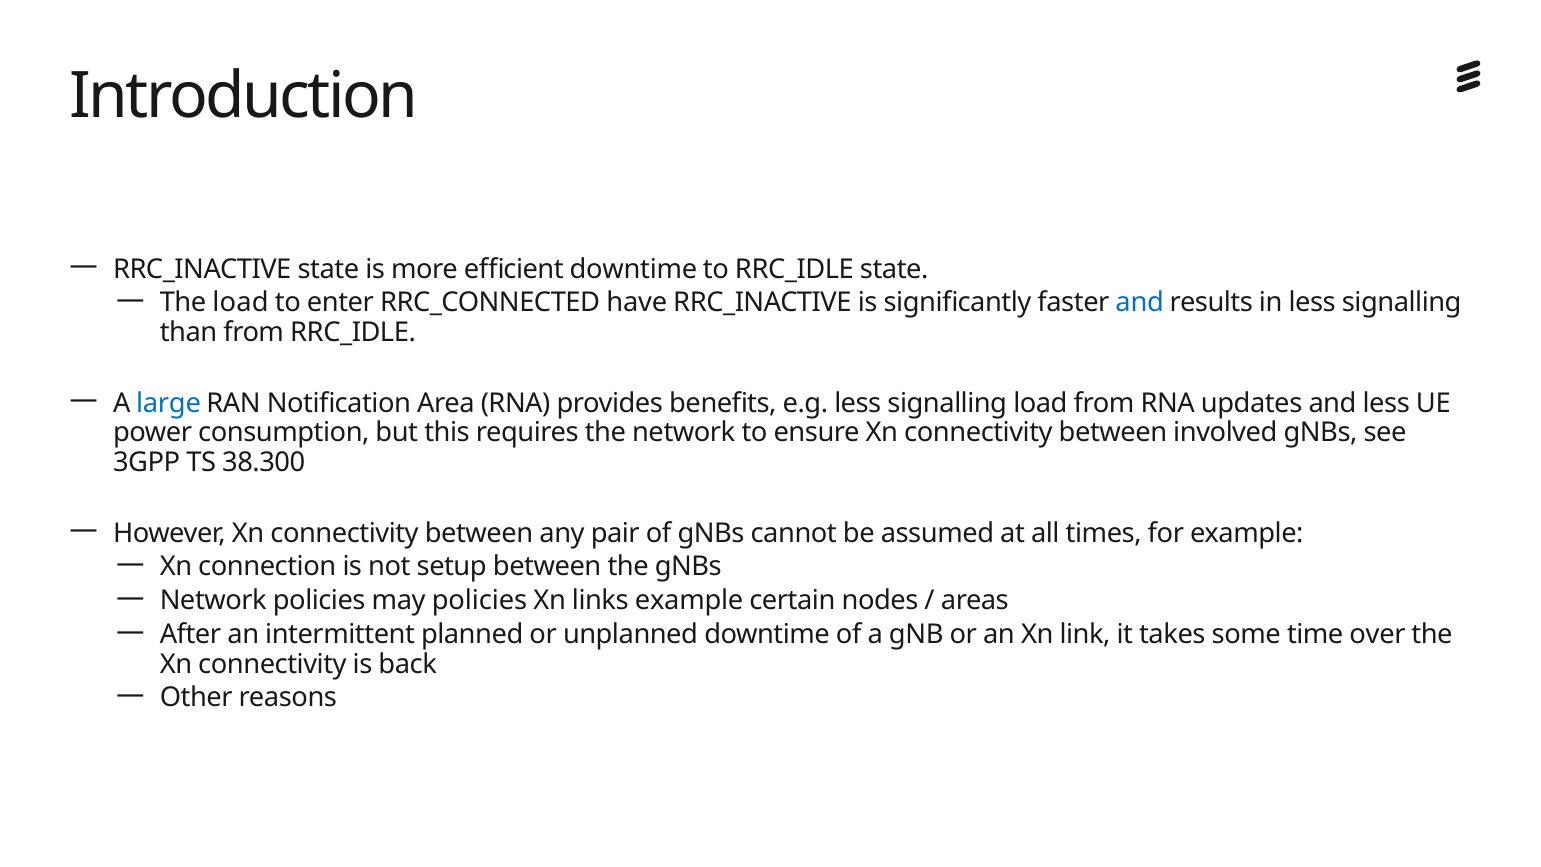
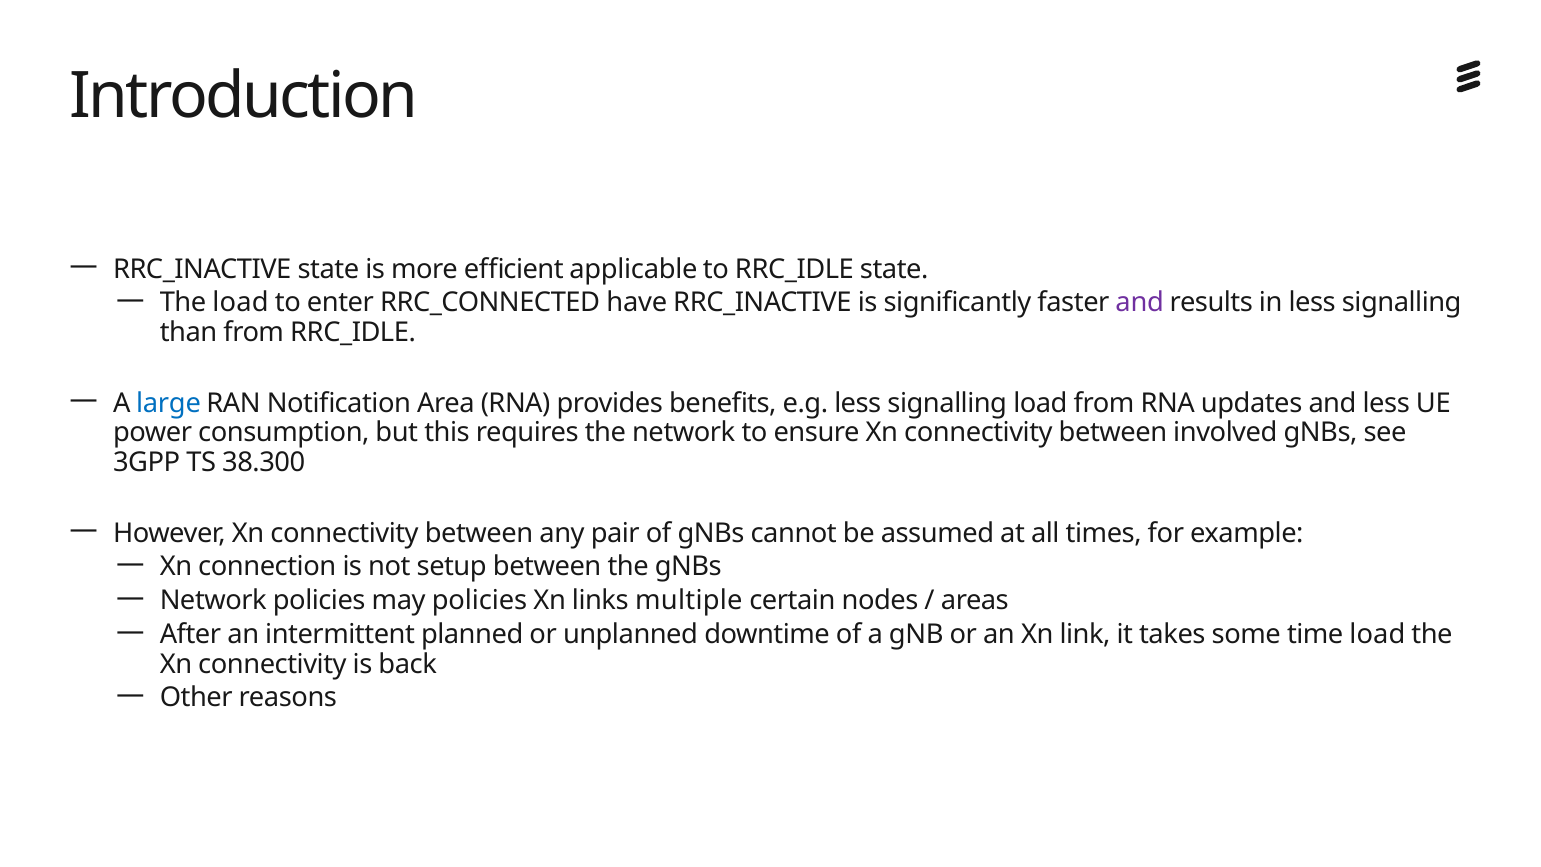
efficient downtime: downtime -> applicable
and at (1140, 303) colour: blue -> purple
links example: example -> multiple
time over: over -> load
